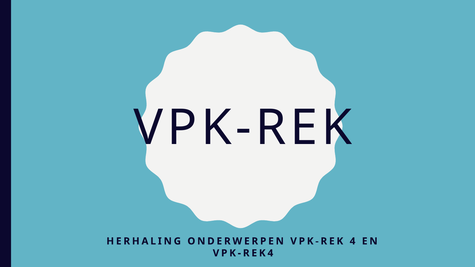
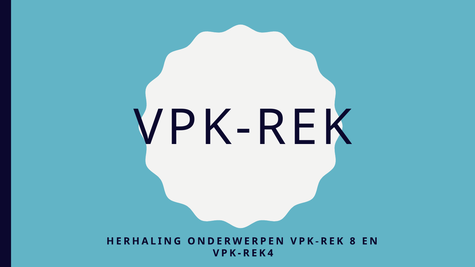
4: 4 -> 8
